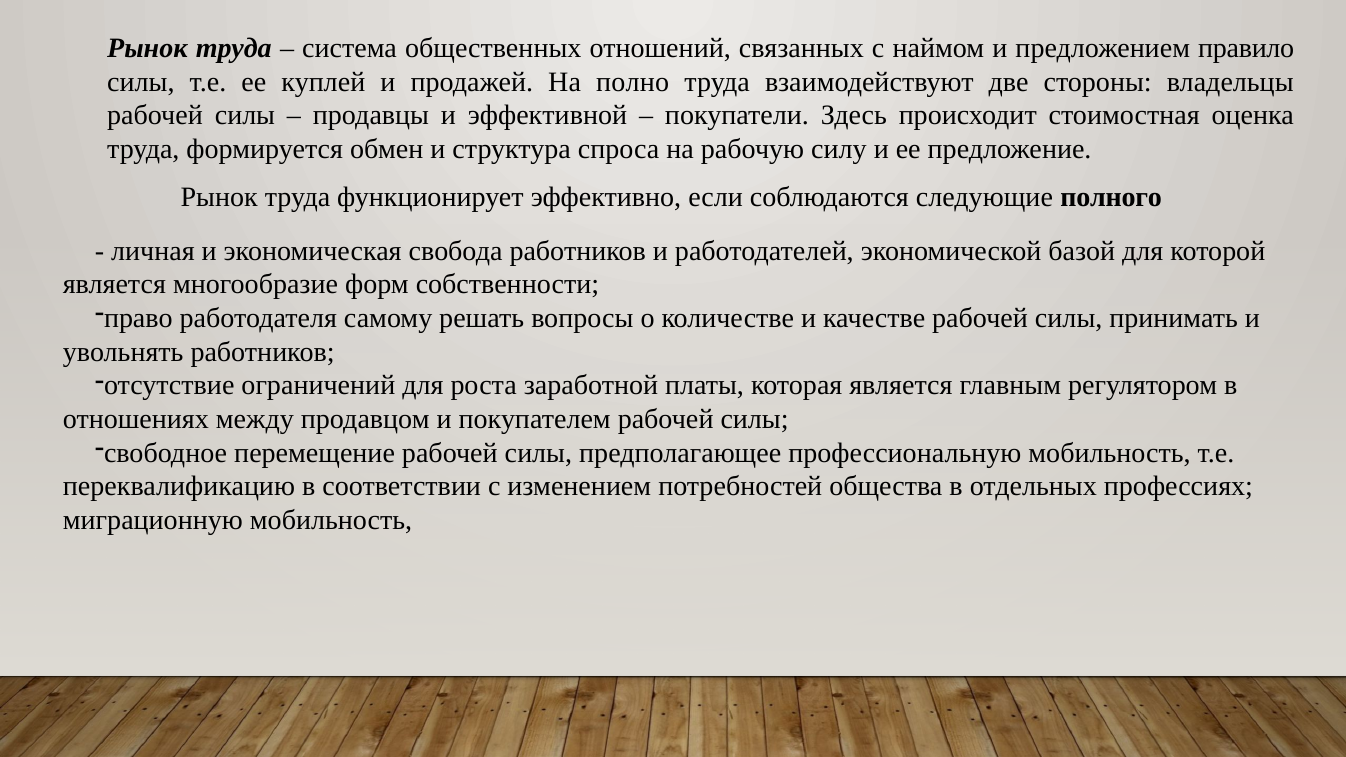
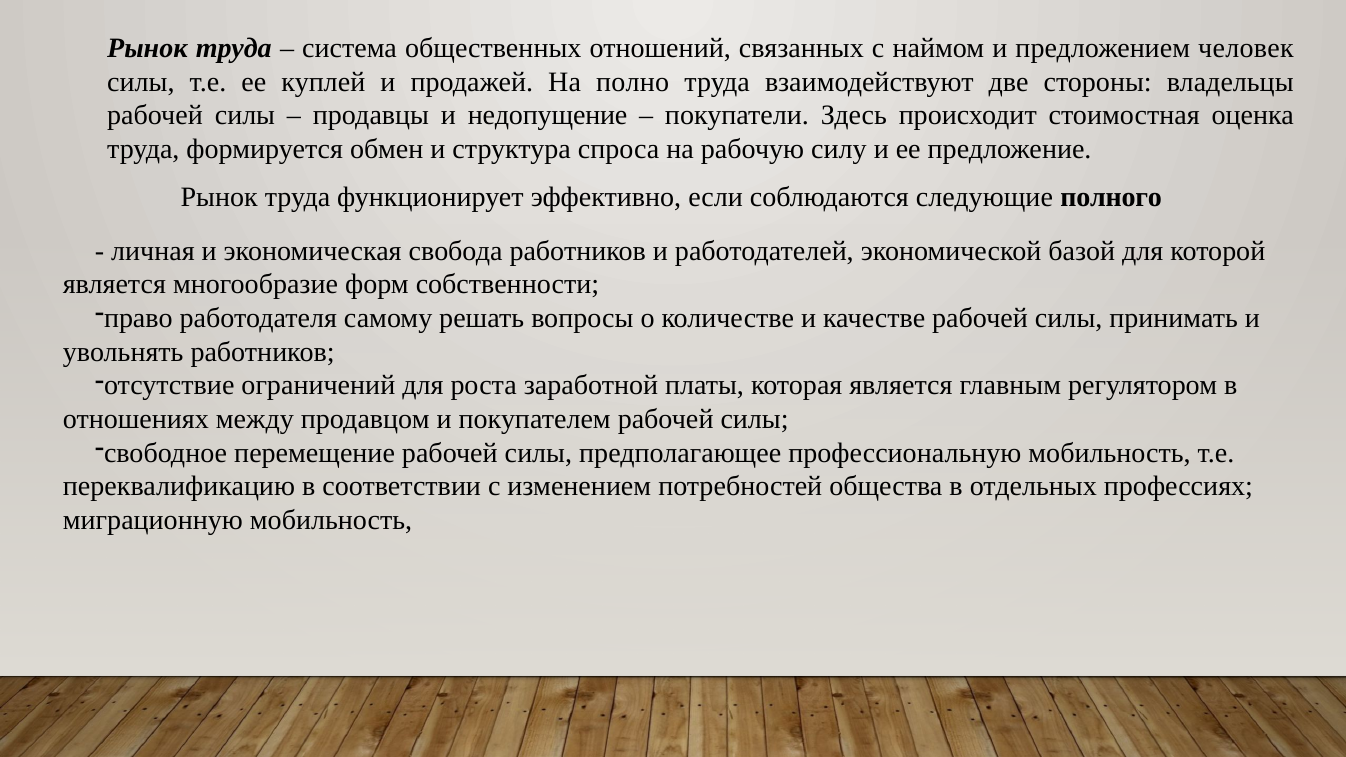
правило: правило -> человек
эффективной: эффективной -> недопущение
